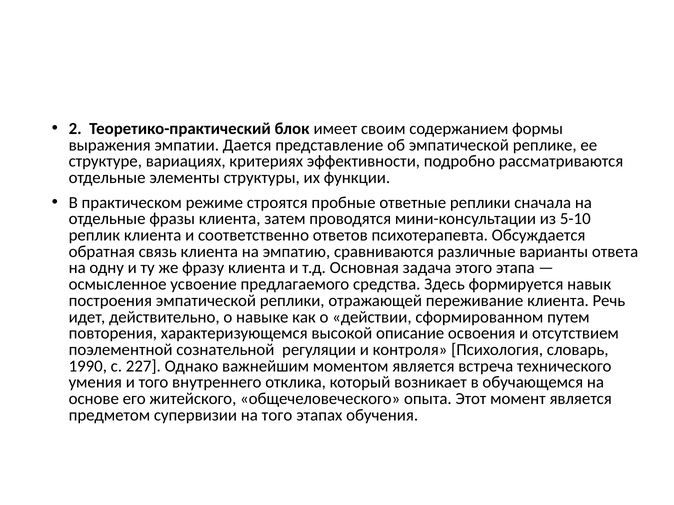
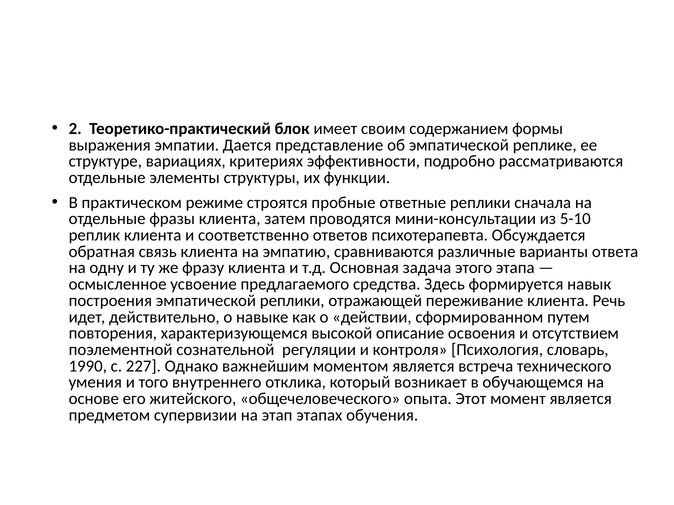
на того: того -> этап
